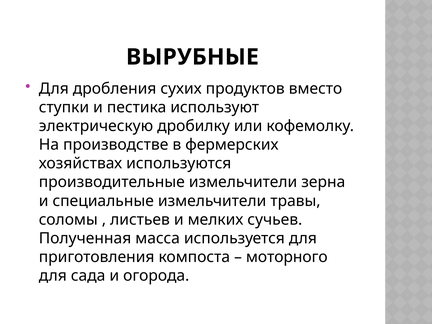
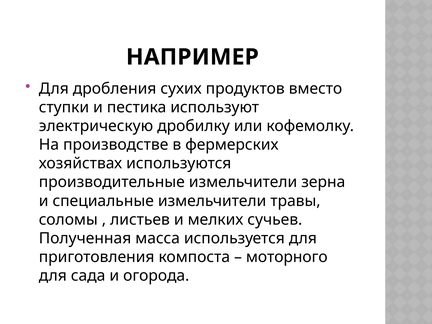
ВЫРУБНЫЕ: ВЫРУБНЫЕ -> НАПРИМЕР
